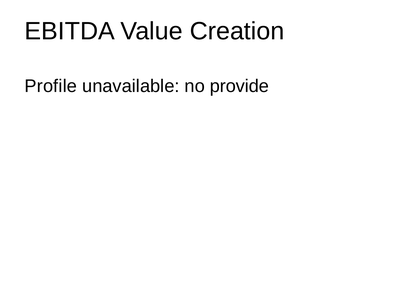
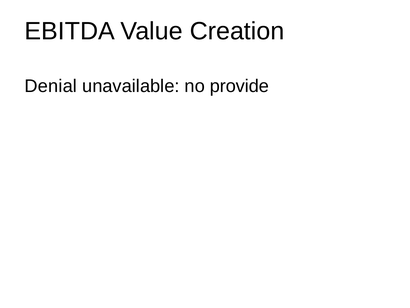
Profile: Profile -> Denial
